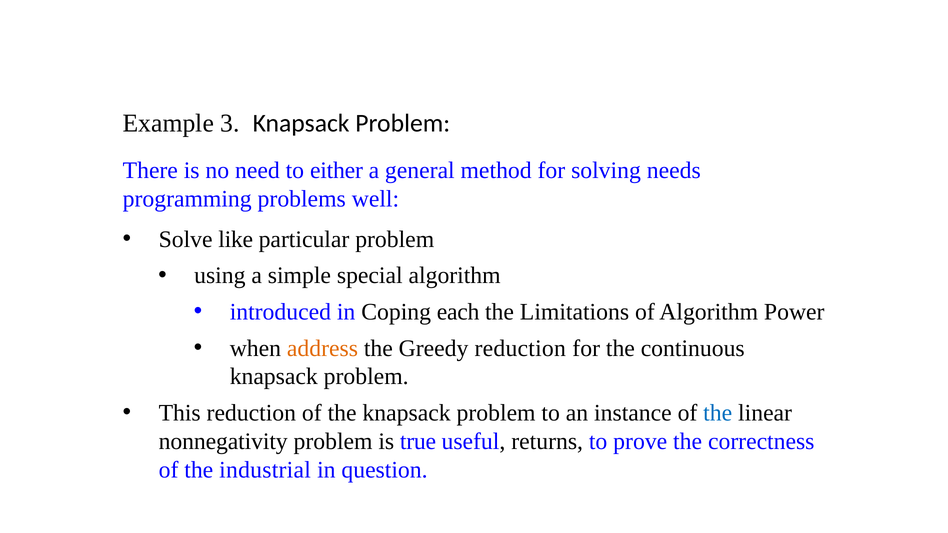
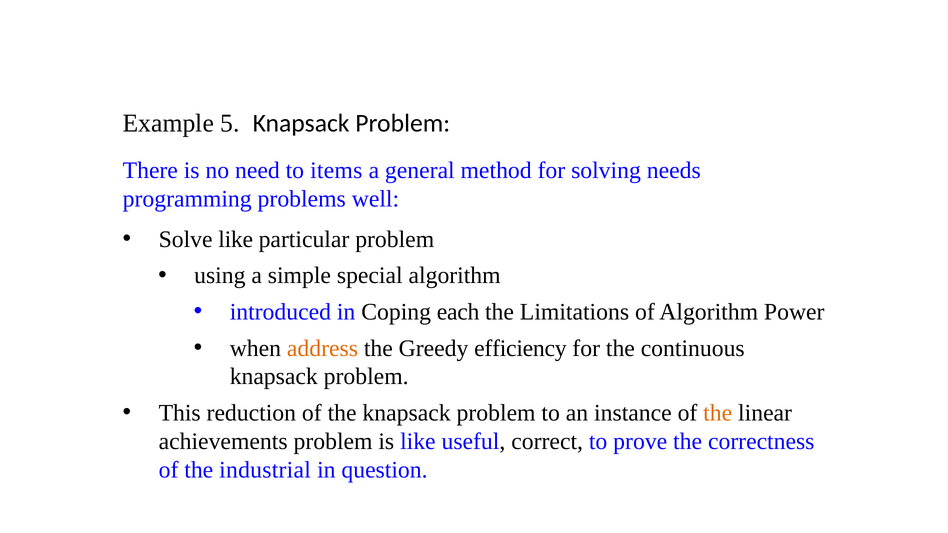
3: 3 -> 5
either: either -> items
Greedy reduction: reduction -> efficiency
the at (718, 413) colour: blue -> orange
nonnegativity: nonnegativity -> achievements
is true: true -> like
returns: returns -> correct
